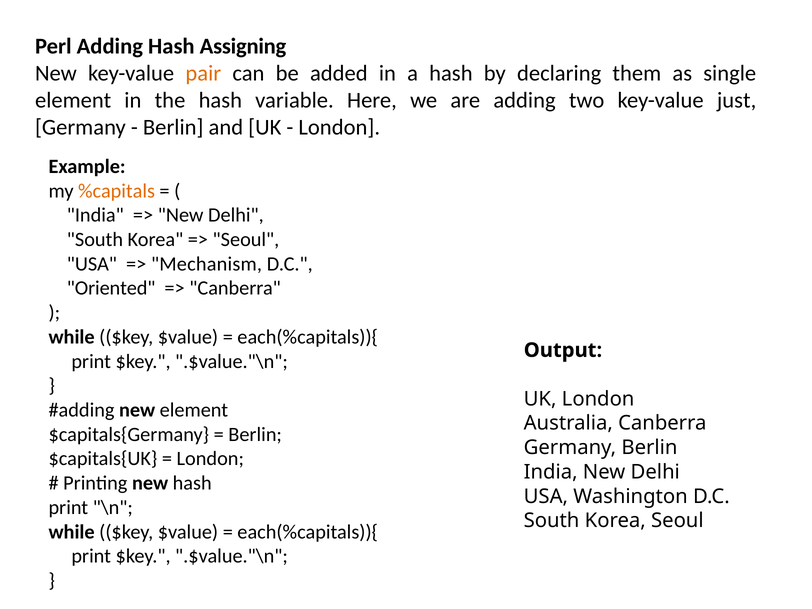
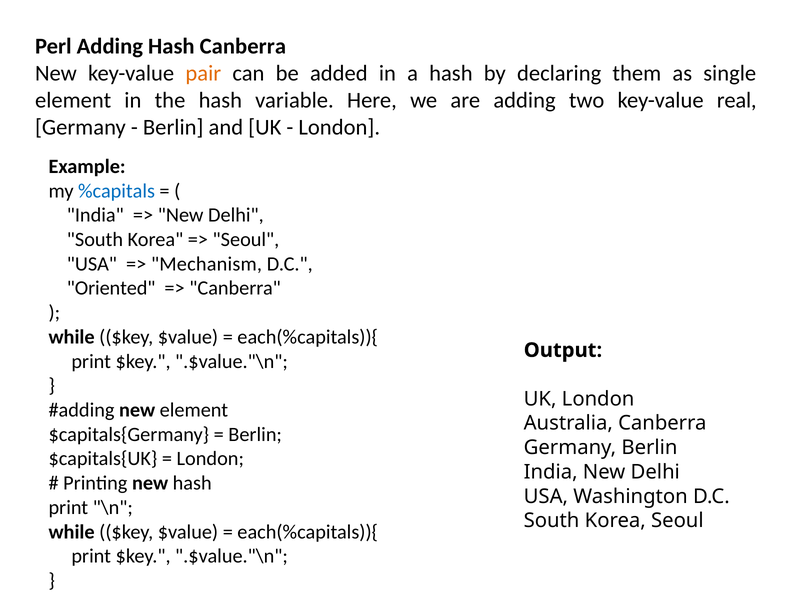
Hash Assigning: Assigning -> Canberra
just: just -> real
%capitals colour: orange -> blue
